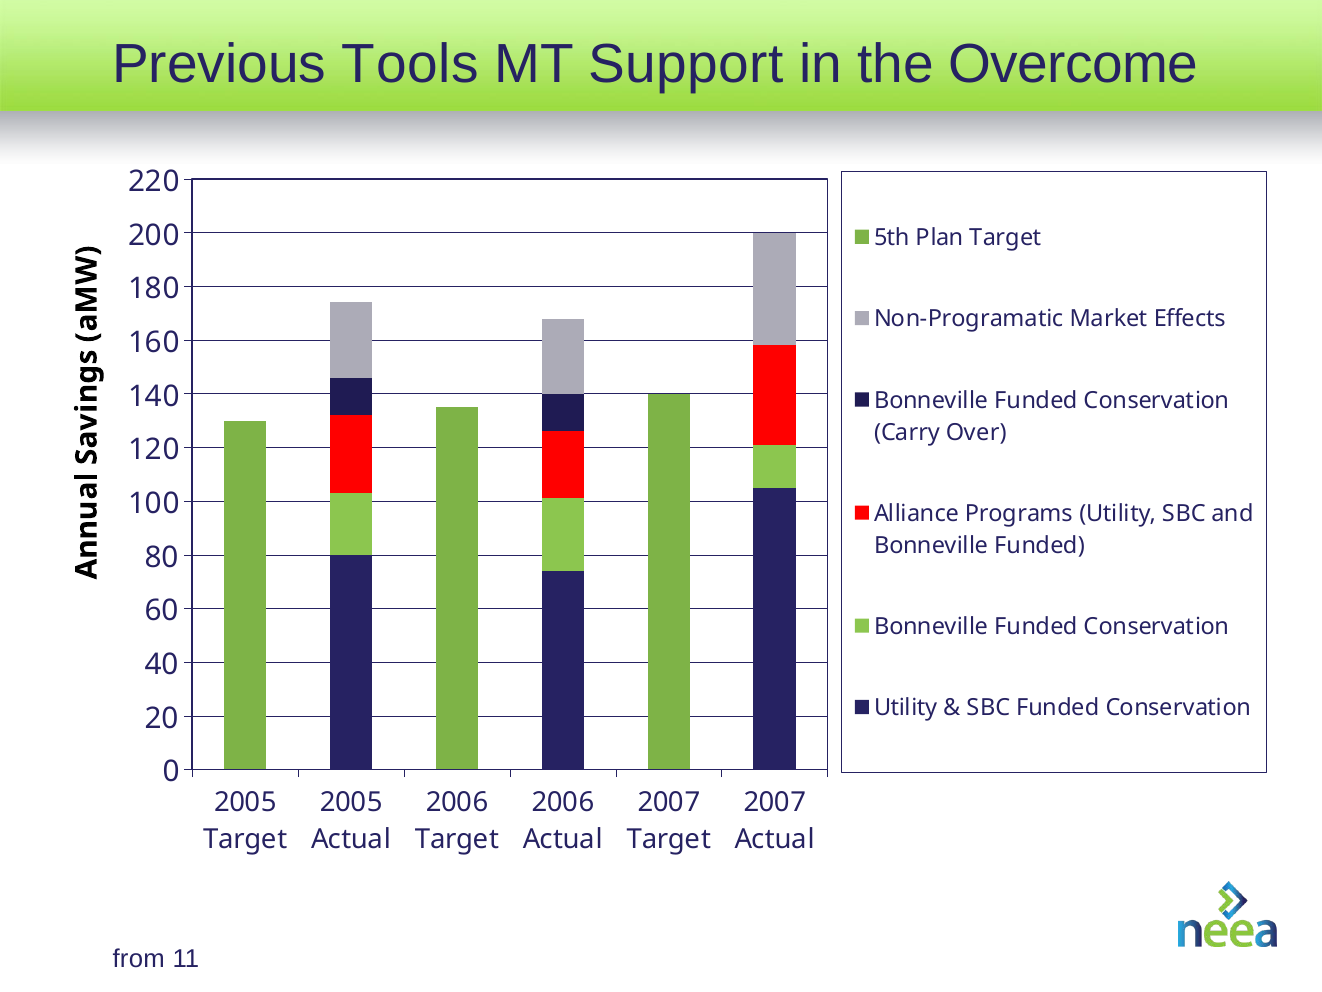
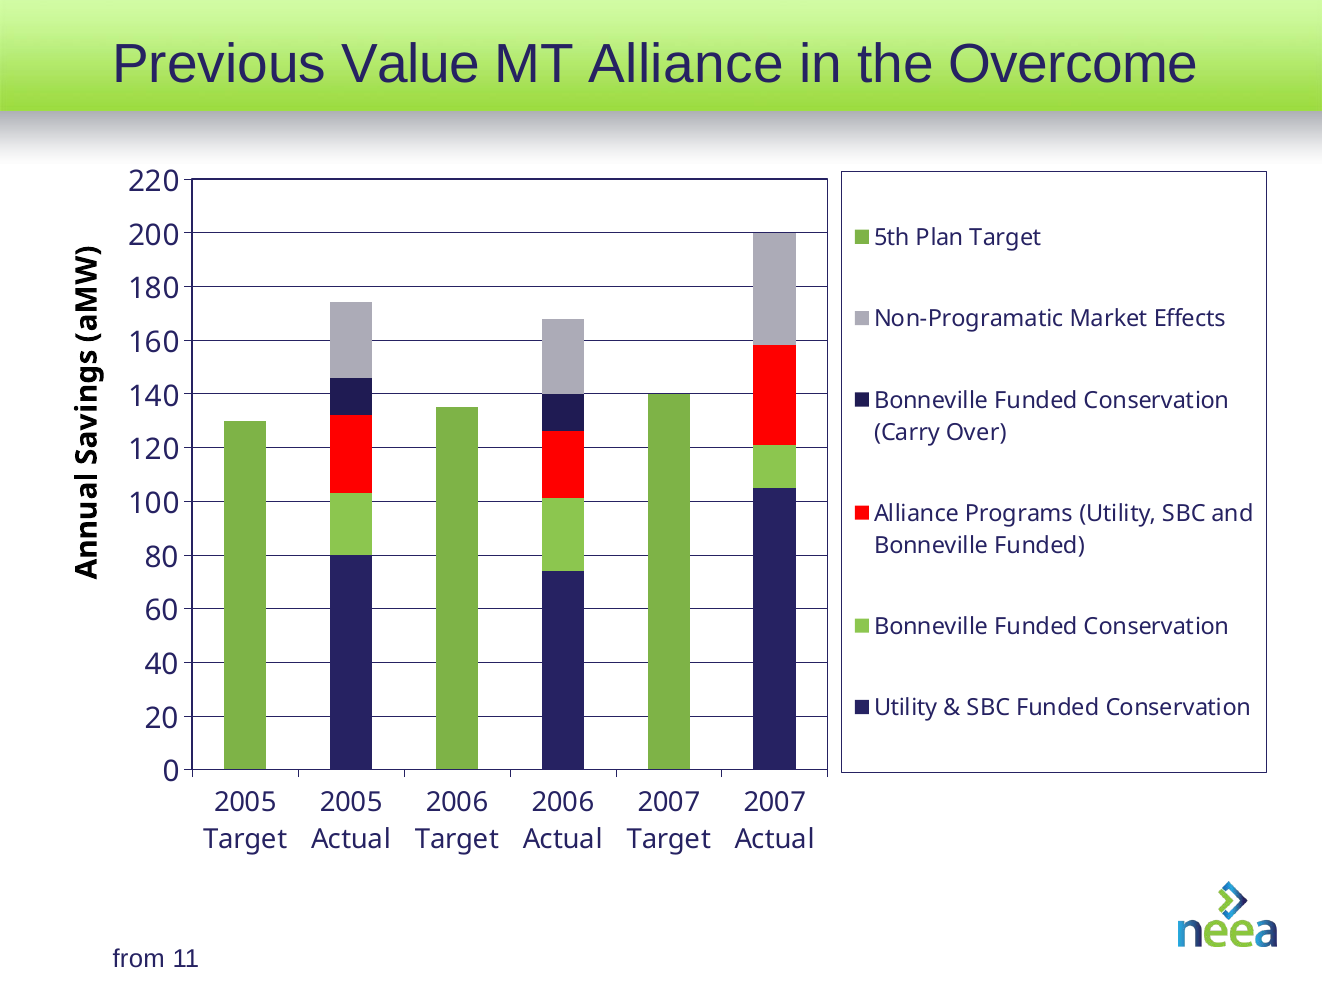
Tools: Tools -> Value
MT Support: Support -> Alliance
